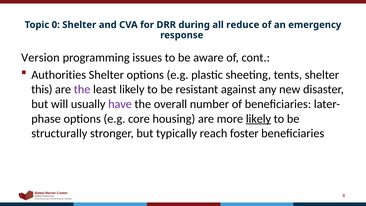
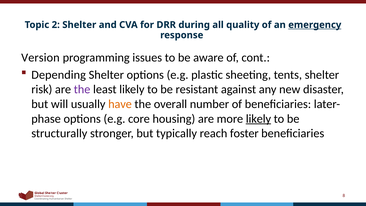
0: 0 -> 2
reduce: reduce -> quality
emergency underline: none -> present
Authorities: Authorities -> Depending
this: this -> risk
have colour: purple -> orange
